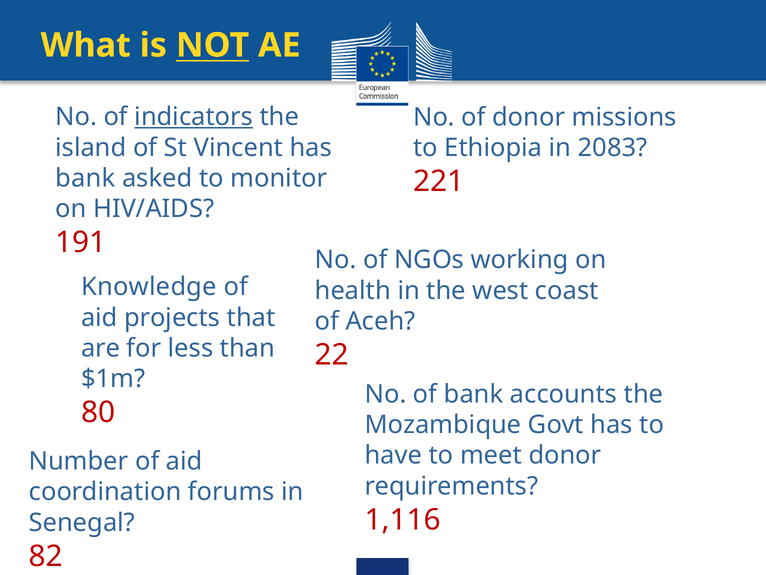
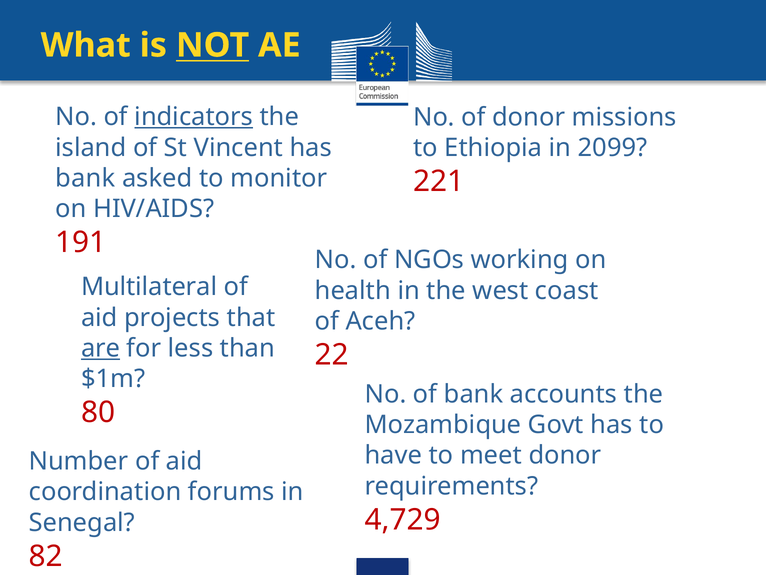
2083: 2083 -> 2099
Knowledge: Knowledge -> Multilateral
are underline: none -> present
1,116: 1,116 -> 4,729
